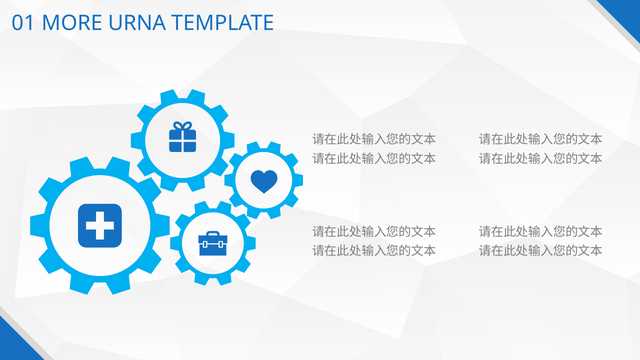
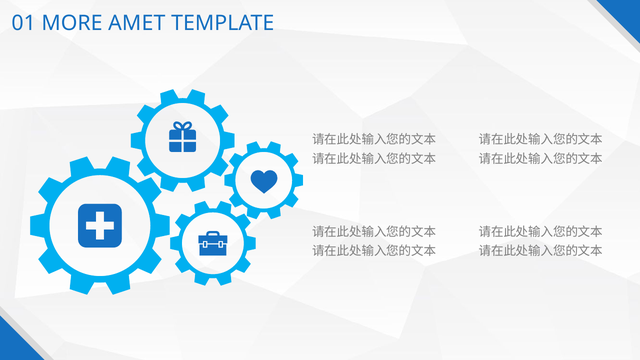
URNA: URNA -> AMET
